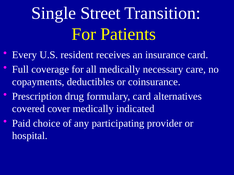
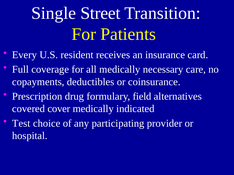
formulary card: card -> field
Paid: Paid -> Test
